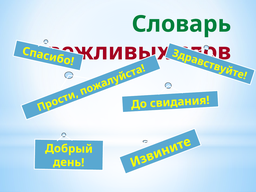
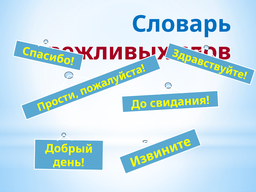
Словарь colour: green -> blue
